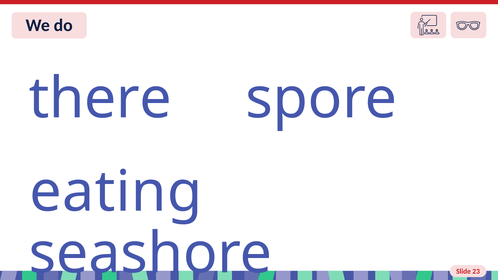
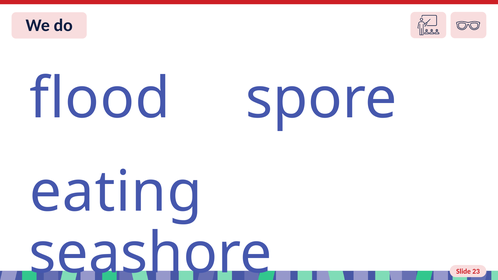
there: there -> flood
